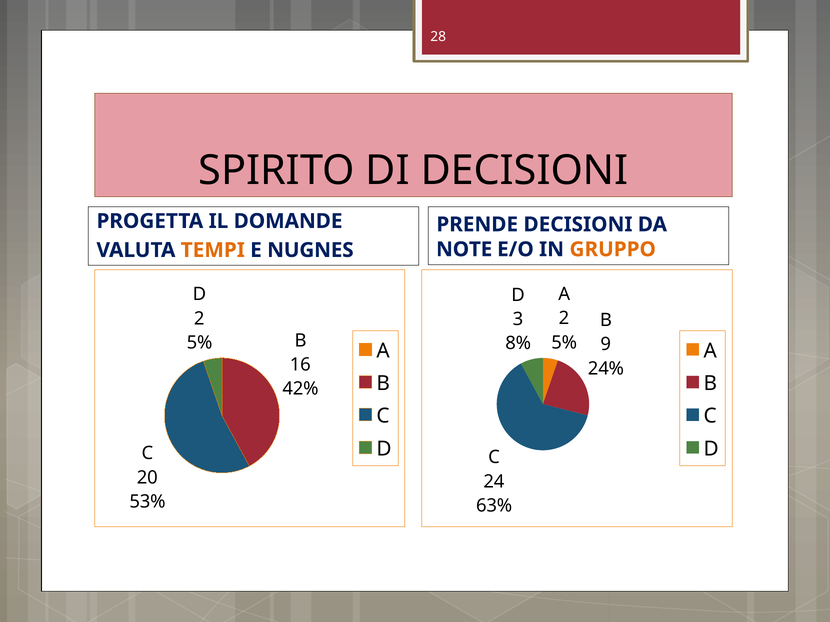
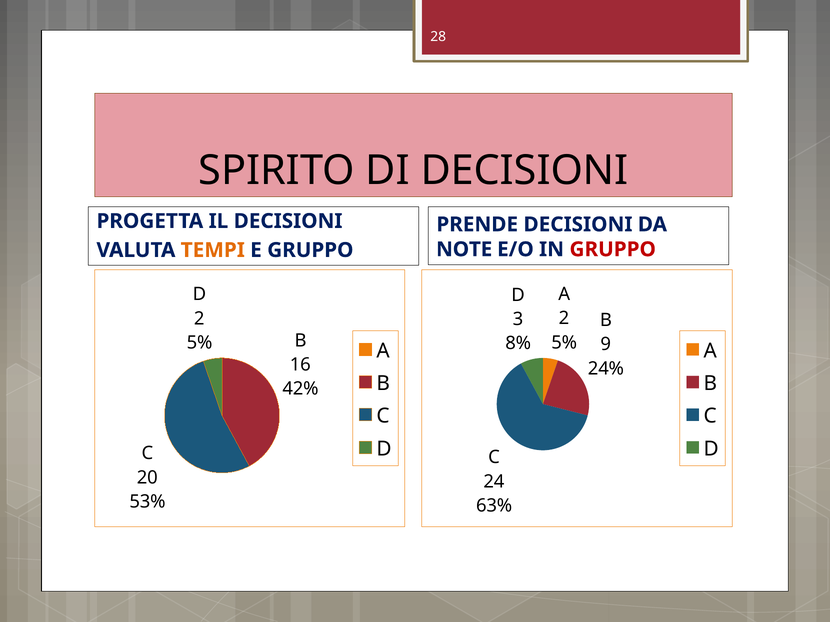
IL DOMANDE: DOMANDE -> DECISIONI
GRUPPO at (613, 250) colour: orange -> red
E NUGNES: NUGNES -> GRUPPO
